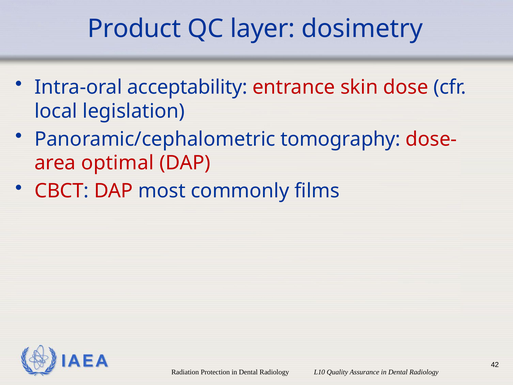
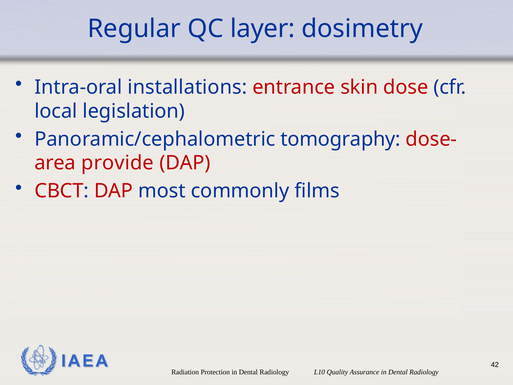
Product: Product -> Regular
acceptability: acceptability -> installations
optimal: optimal -> provide
